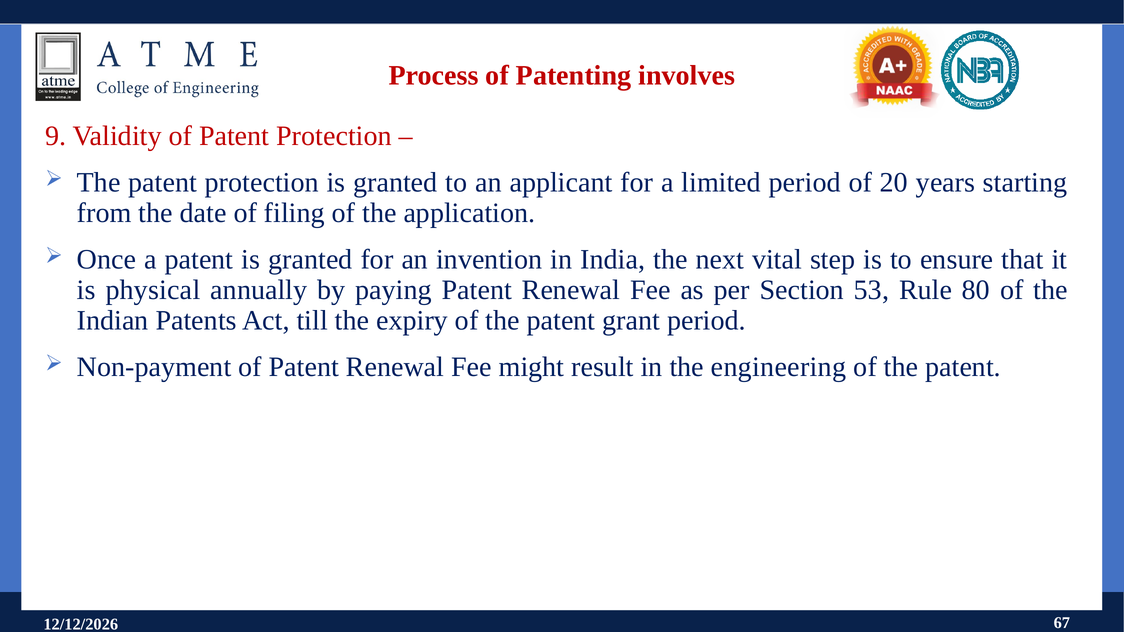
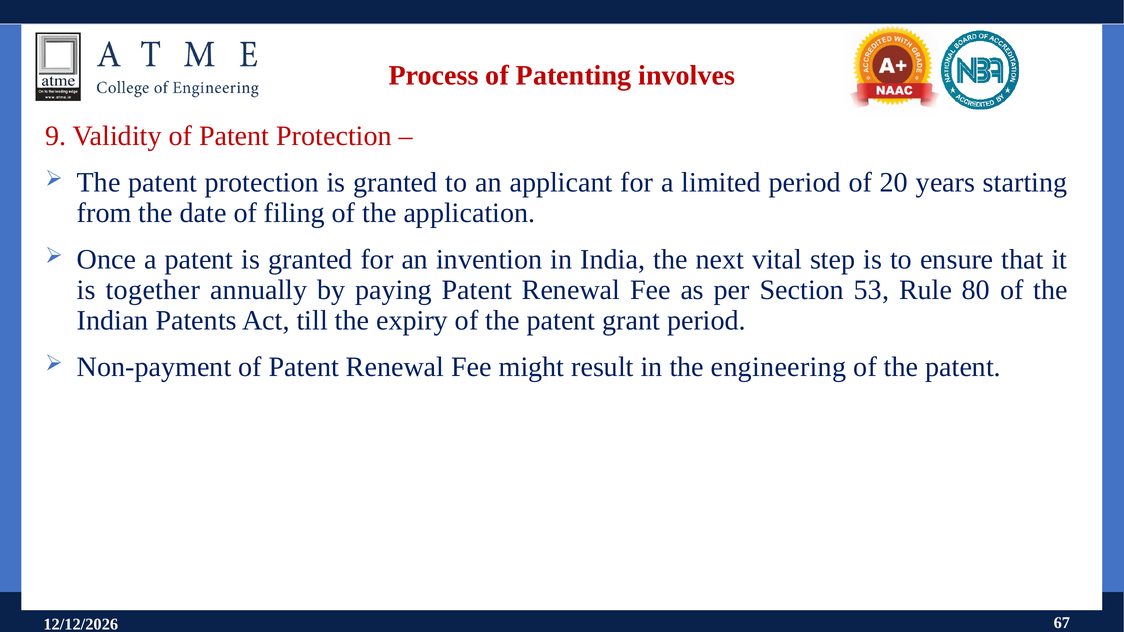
physical: physical -> together
